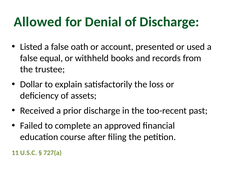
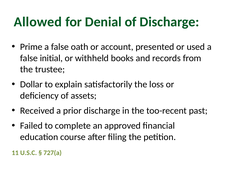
Listed: Listed -> Prime
equal: equal -> initial
